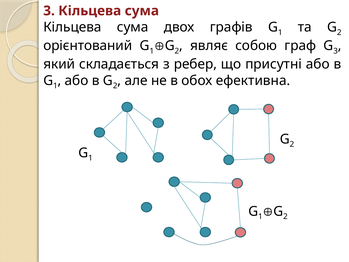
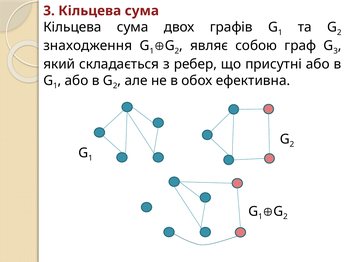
орієнтований: орієнтований -> знаходження
